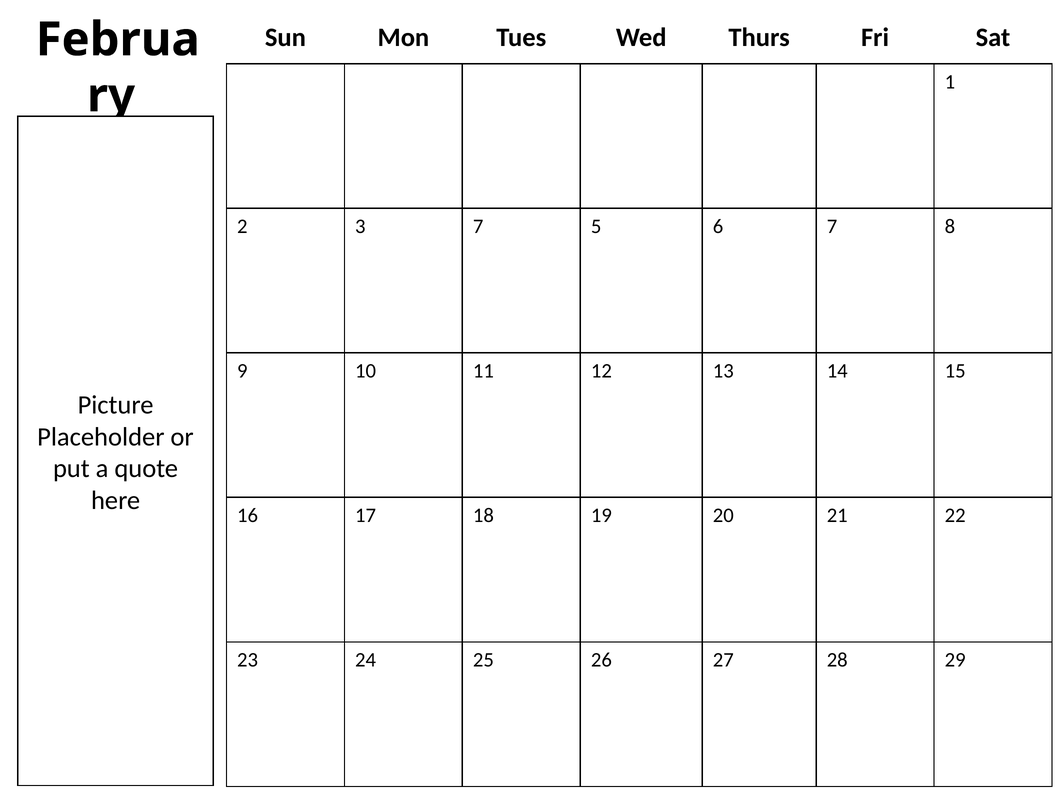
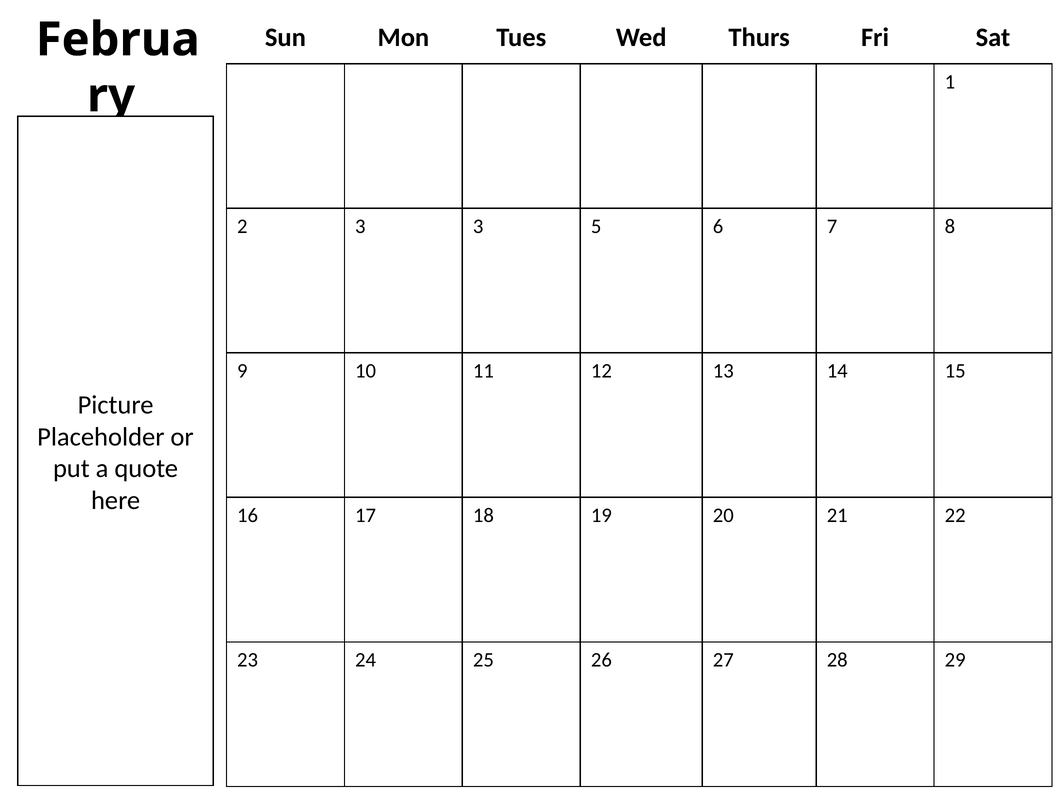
3 7: 7 -> 3
